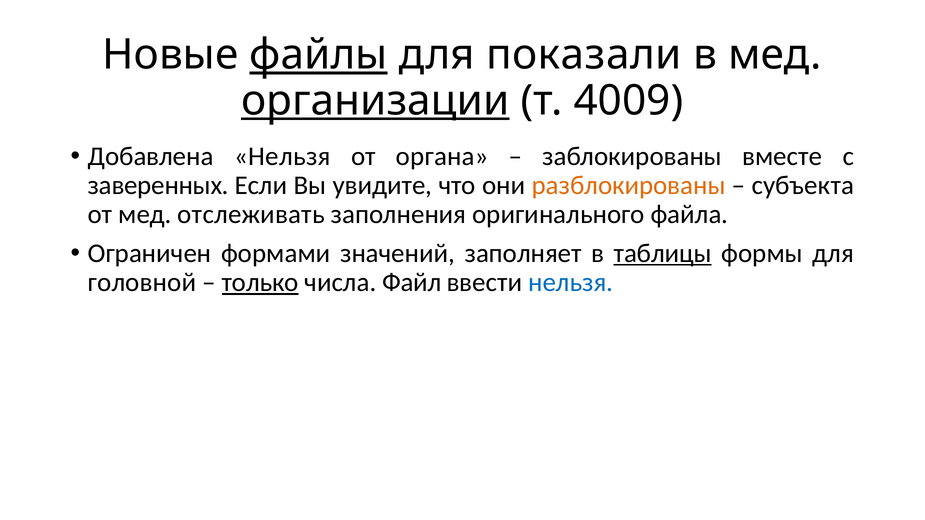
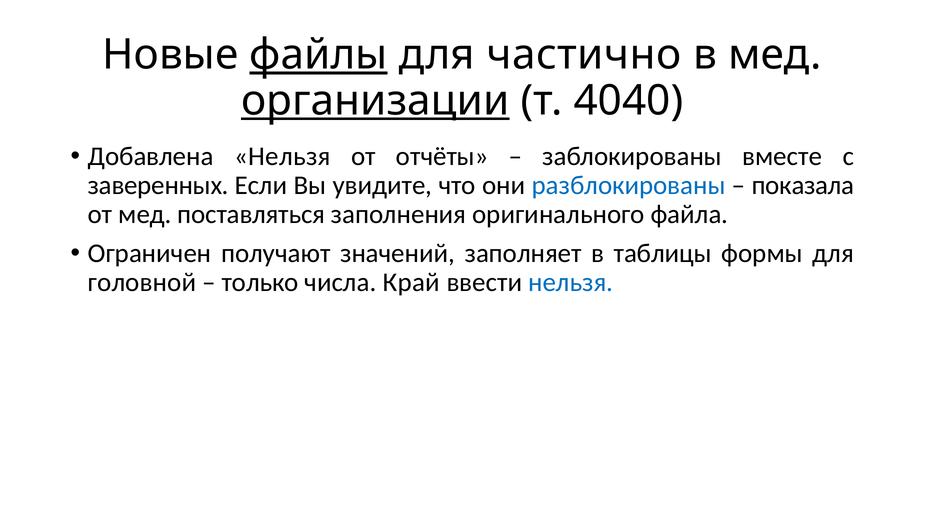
показали: показали -> частично
4009: 4009 -> 4040
органа: органа -> отчёты
разблокированы colour: orange -> blue
субъекта: субъекта -> показала
отслеживать: отслеживать -> поставляться
формами: формами -> получают
таблицы underline: present -> none
только underline: present -> none
Файл: Файл -> Край
